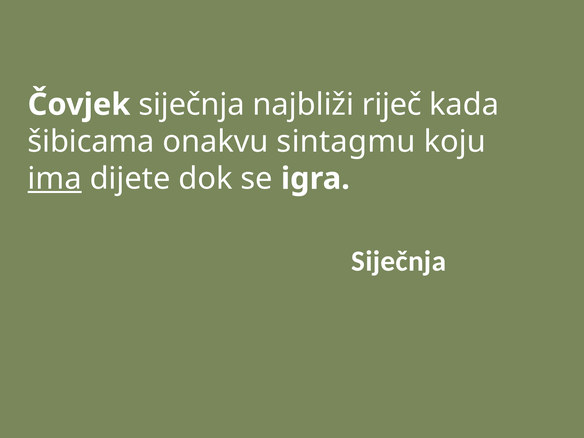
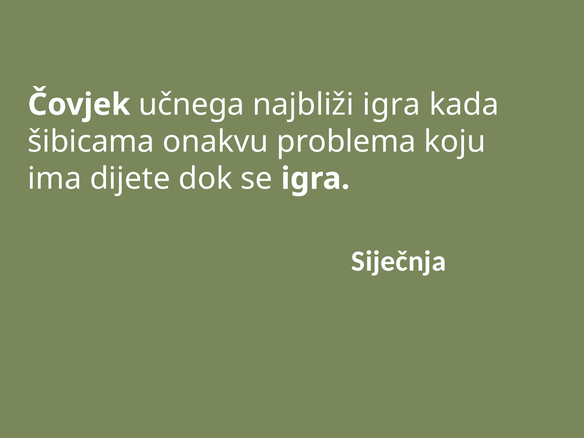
Čovjek siječnja: siječnja -> učnega
najbliži riječ: riječ -> igra
sintagmu: sintagmu -> problema
ima underline: present -> none
